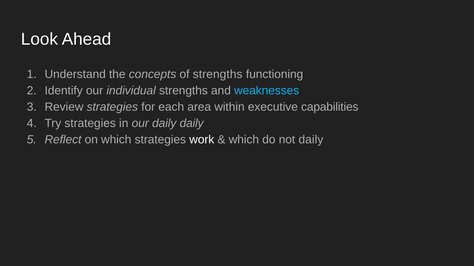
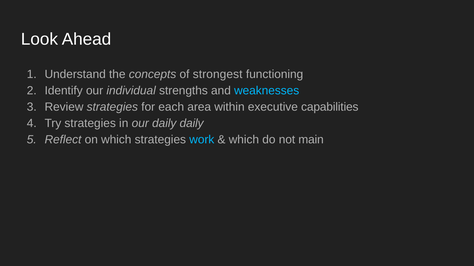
of strengths: strengths -> strongest
work colour: white -> light blue
not daily: daily -> main
